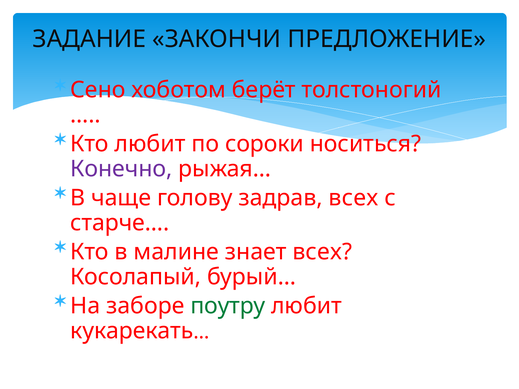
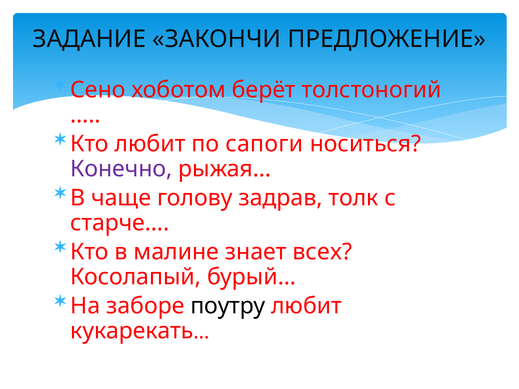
сороки: сороки -> сапоги
задрав всех: всех -> толк
поутру colour: green -> black
